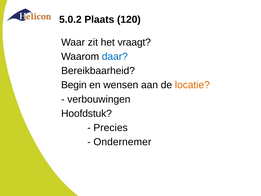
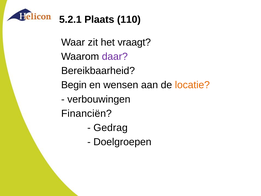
5.0.2: 5.0.2 -> 5.2.1
120: 120 -> 110
daar colour: blue -> purple
Hoofdstuk: Hoofdstuk -> Financiën
Precies: Precies -> Gedrag
Ondernemer: Ondernemer -> Doelgroepen
